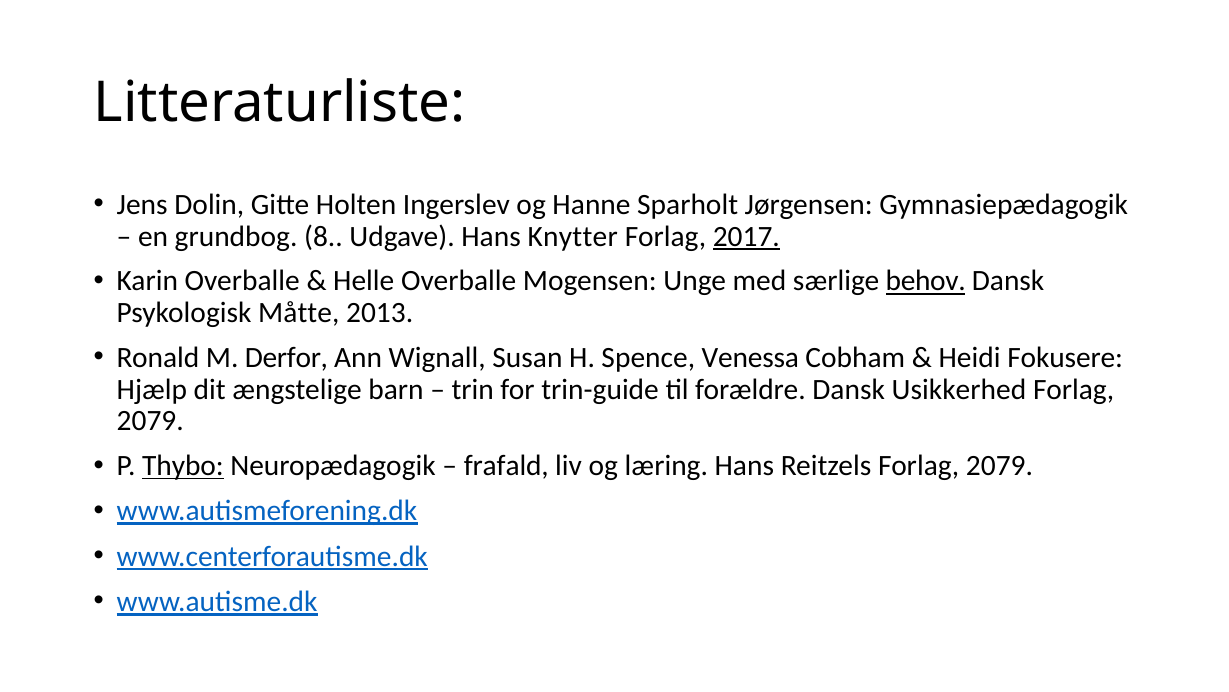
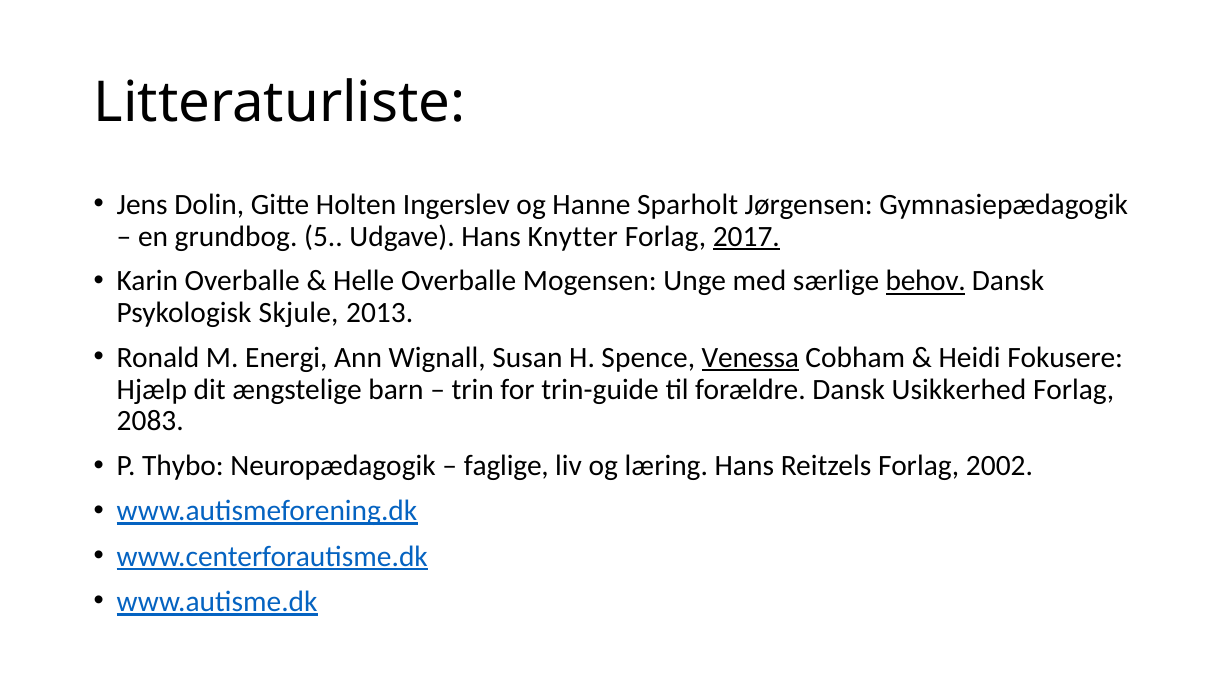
8: 8 -> 5
Måtte: Måtte -> Skjule
Derfor: Derfor -> Energi
Venessa underline: none -> present
2079 at (150, 421): 2079 -> 2083
Thybo underline: present -> none
frafald: frafald -> faglige
Reitzels Forlag 2079: 2079 -> 2002
